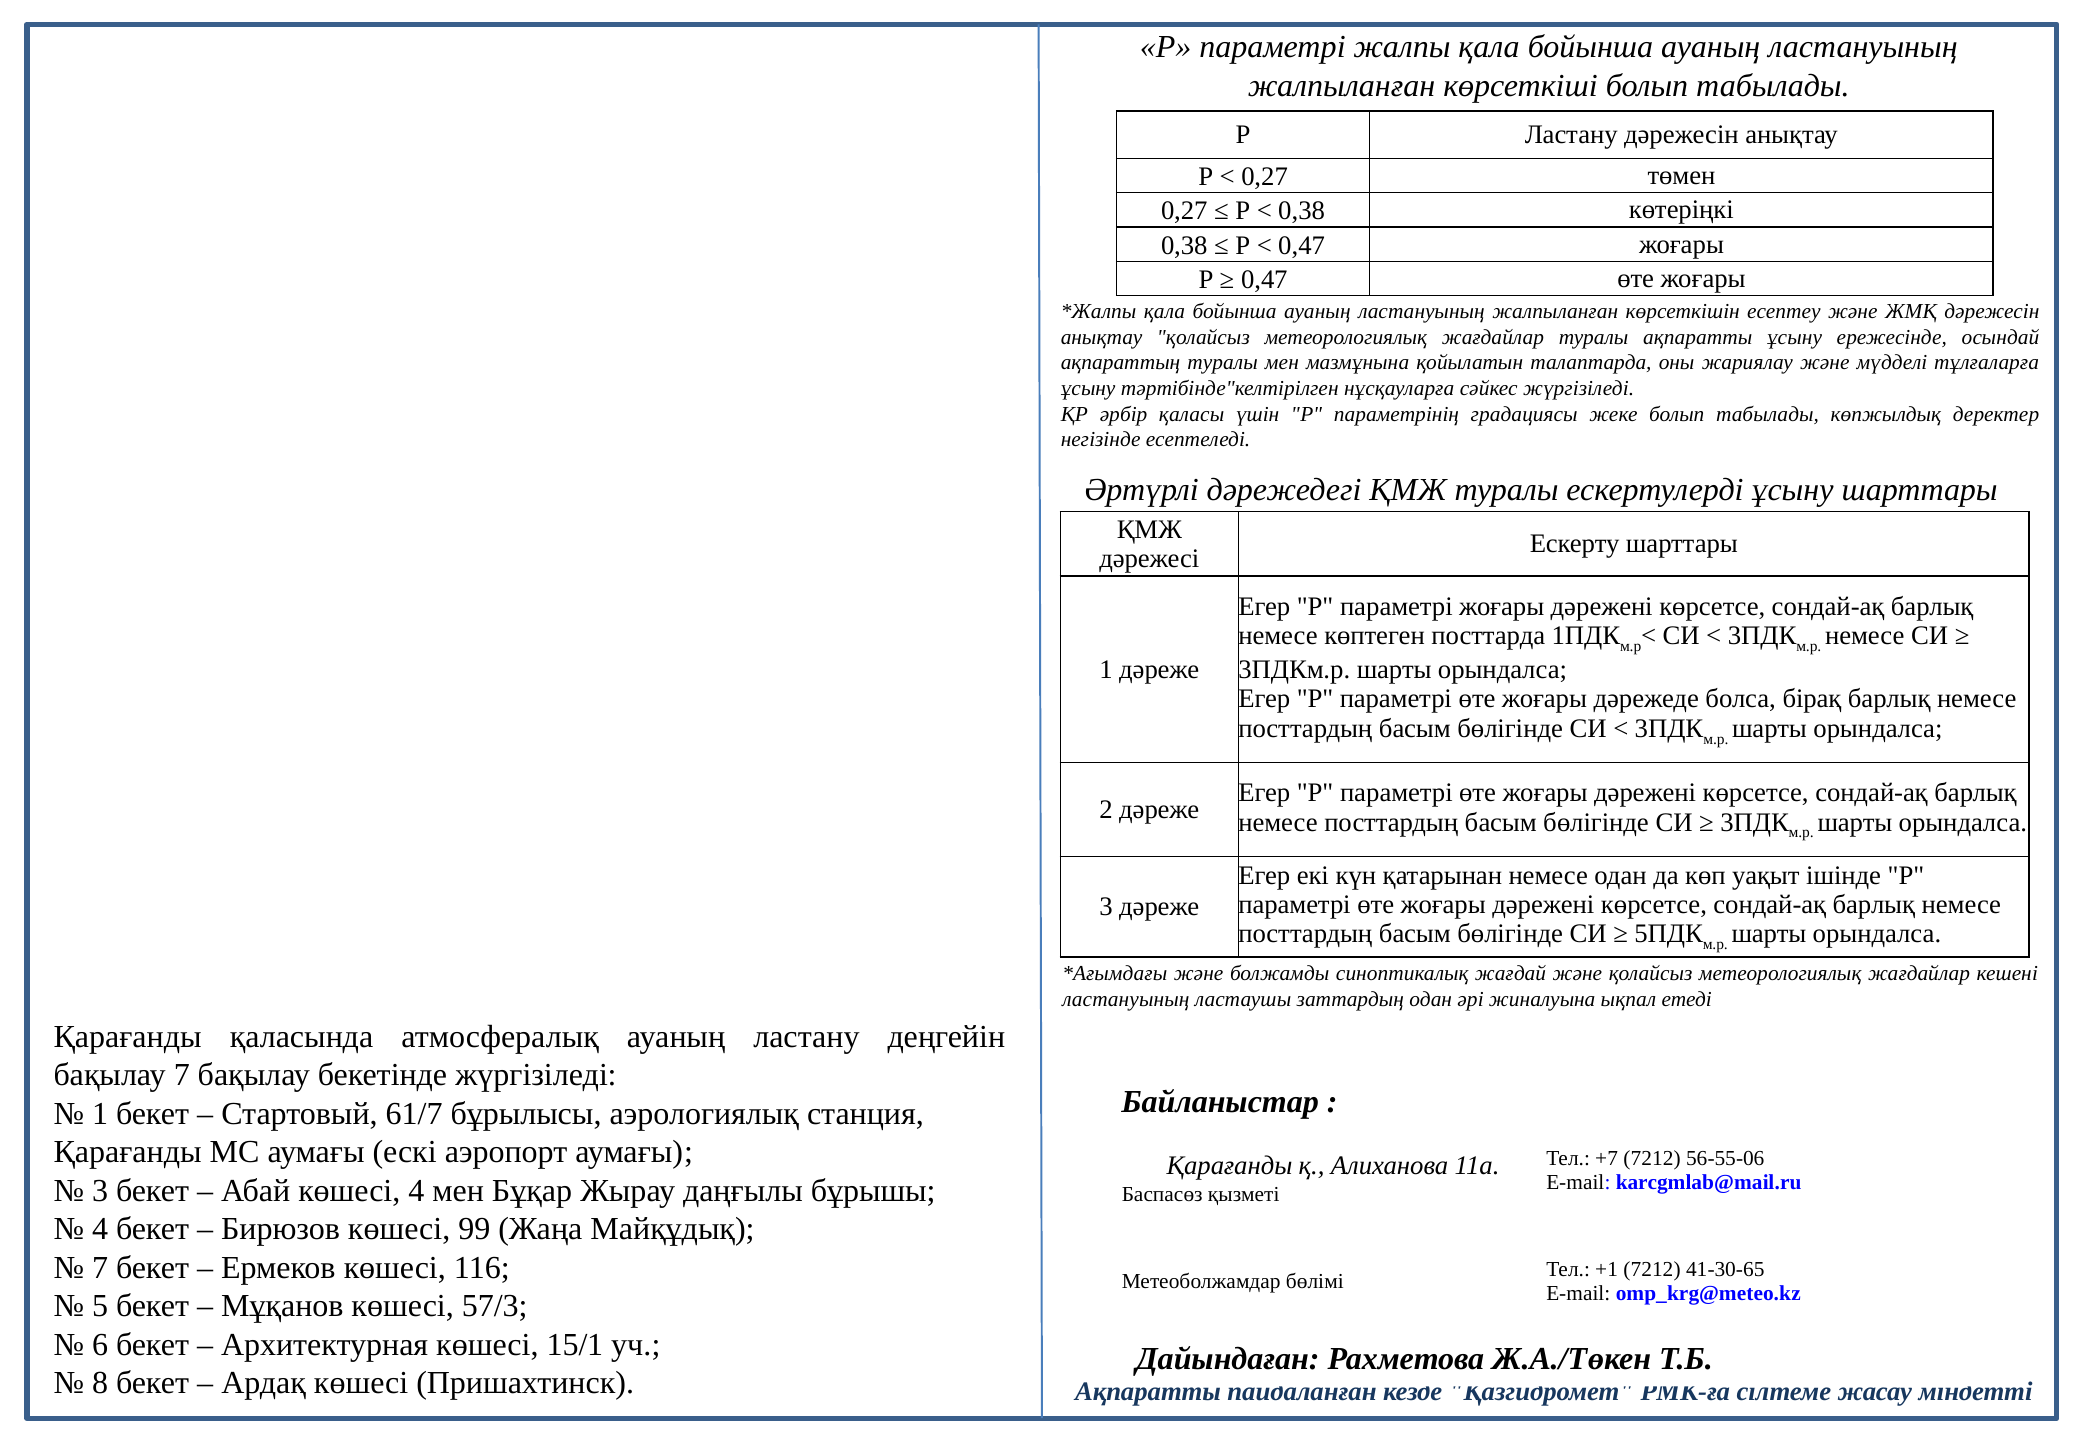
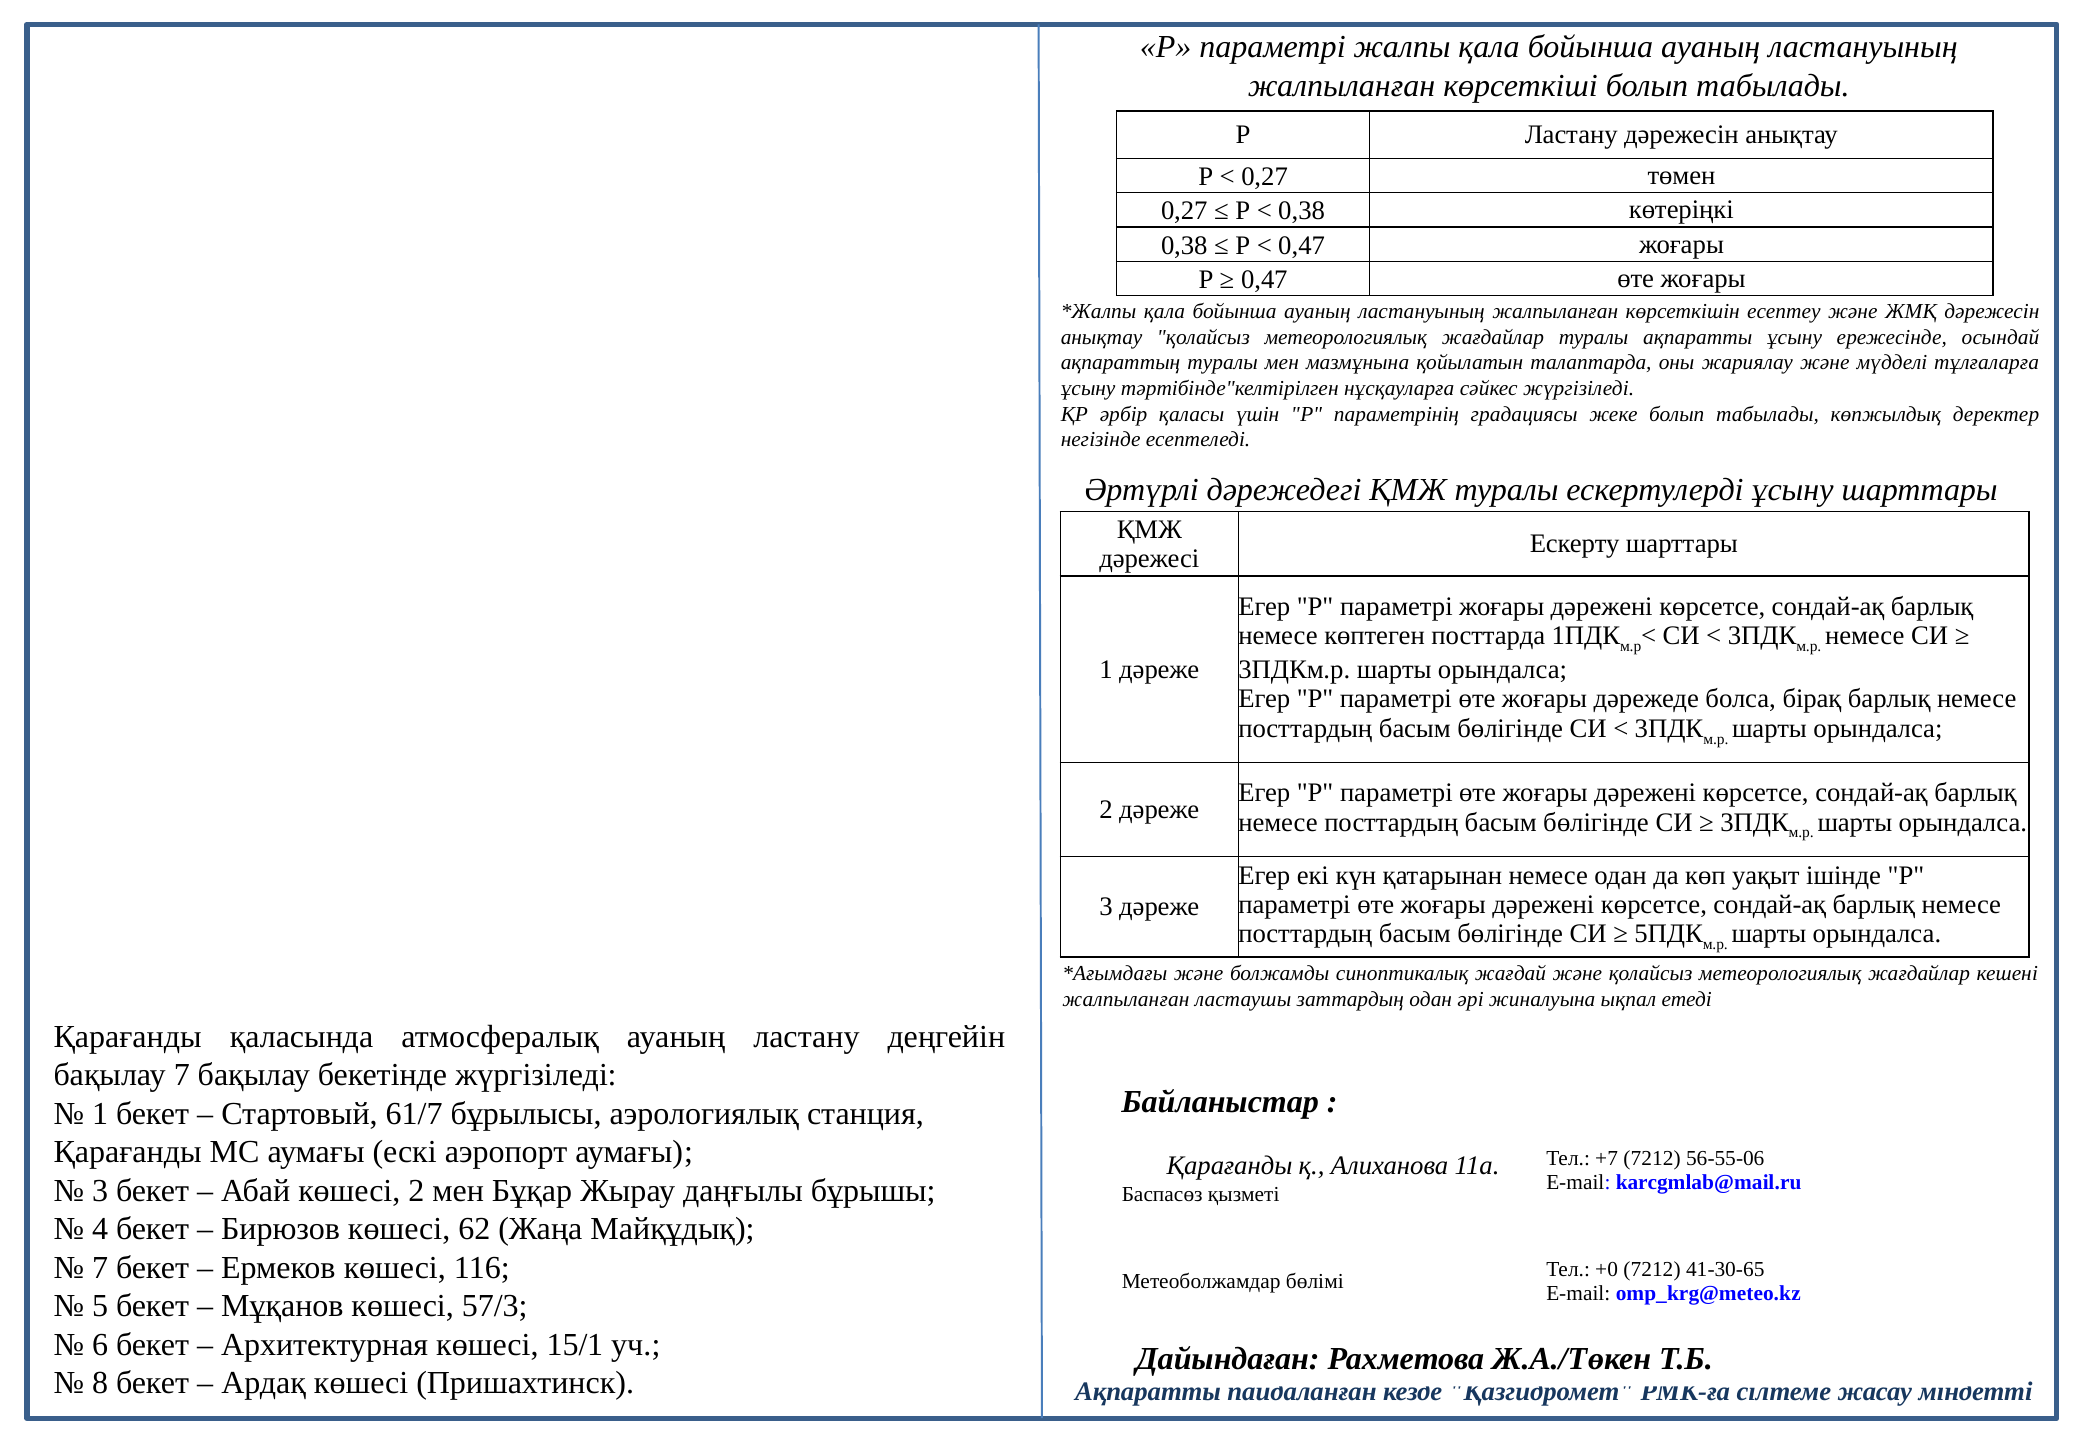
ластануының at (1126, 999): ластануының -> жалпыланған
көшесі 4: 4 -> 2
99: 99 -> 62
+1: +1 -> +0
